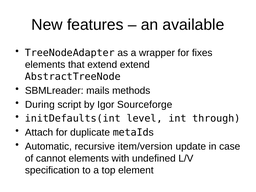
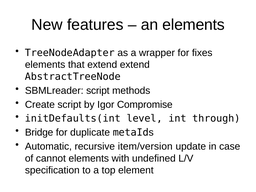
an available: available -> elements
SBMLreader mails: mails -> script
During: During -> Create
Sourceforge: Sourceforge -> Compromise
Attach: Attach -> Bridge
